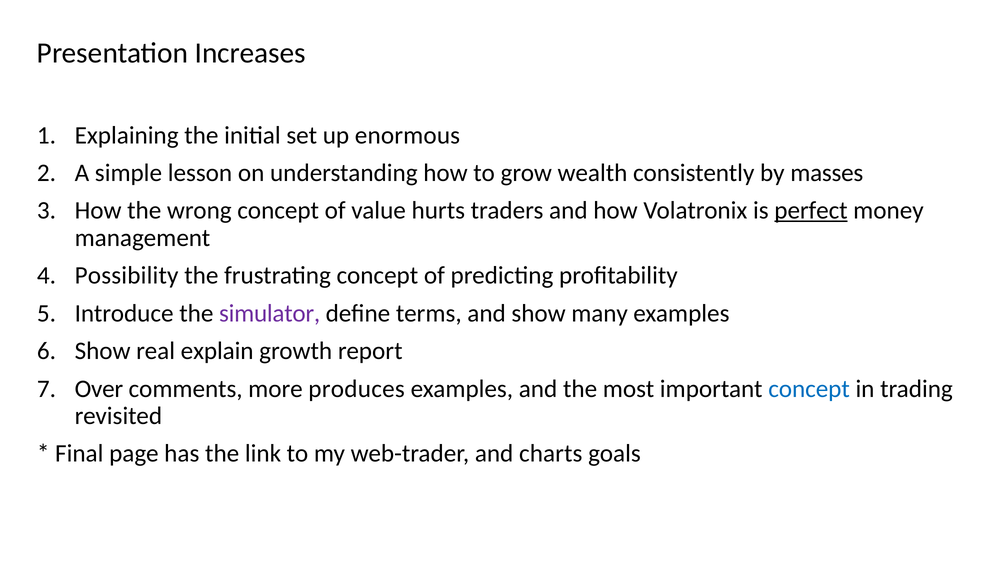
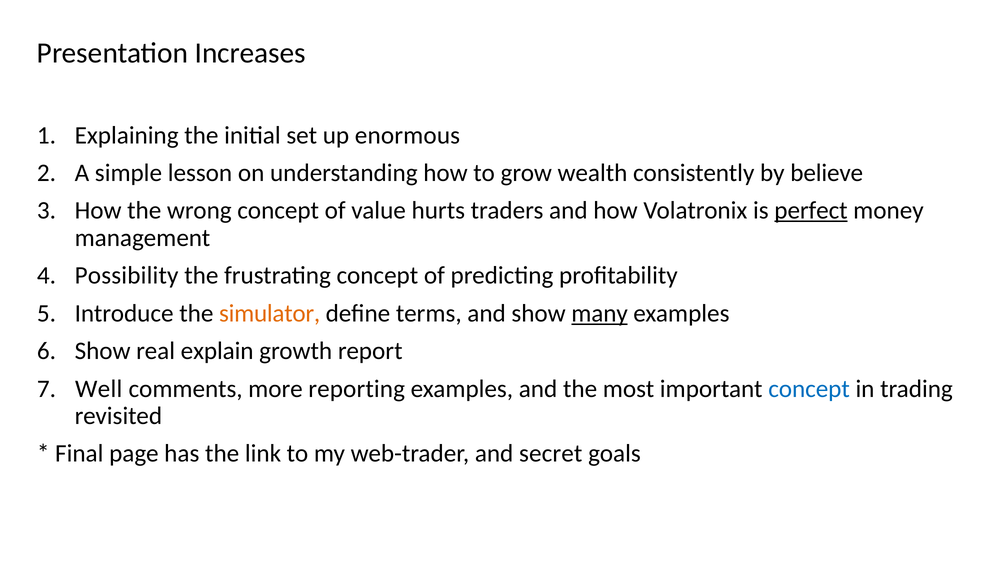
masses: masses -> believe
simulator colour: purple -> orange
many underline: none -> present
Over: Over -> Well
produces: produces -> reporting
charts: charts -> secret
